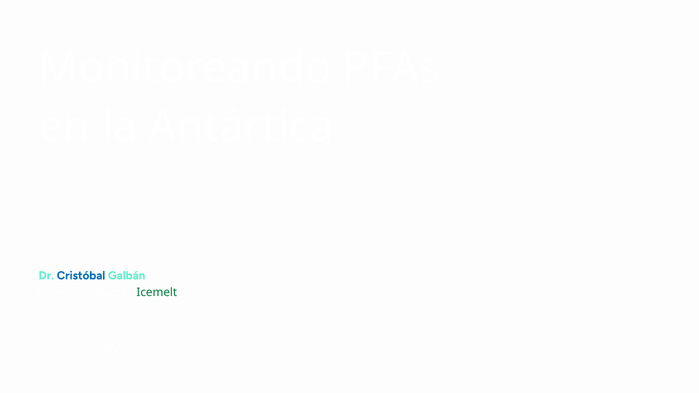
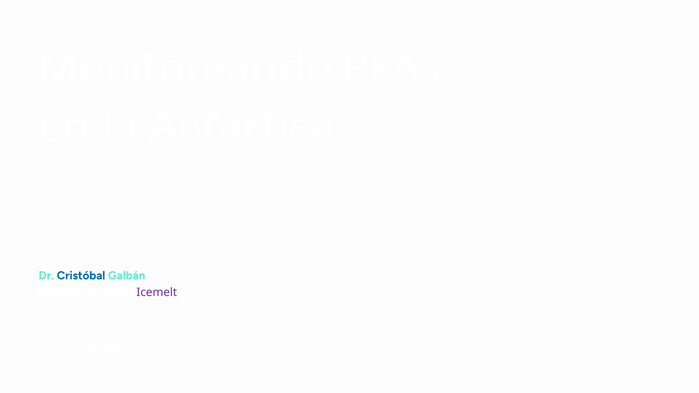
Icemelt colour: green -> purple
